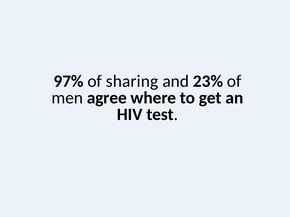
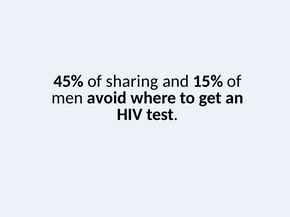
97%: 97% -> 45%
23%: 23% -> 15%
agree: agree -> avoid
